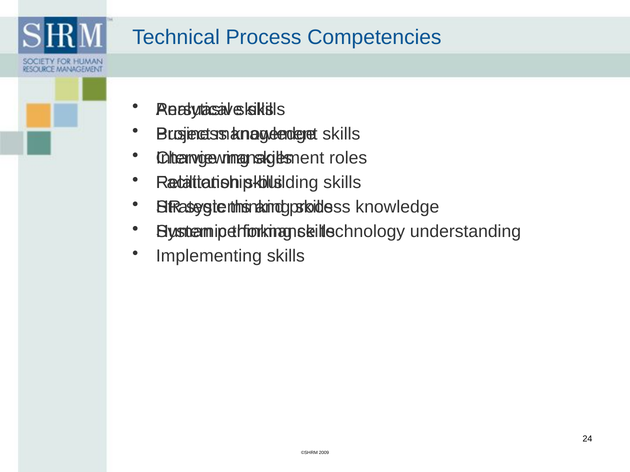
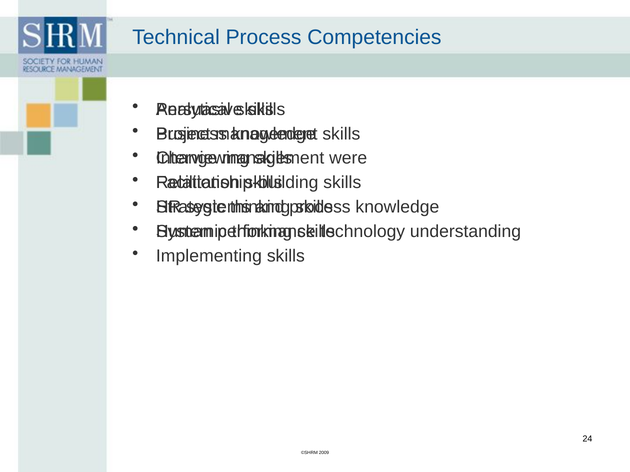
roles: roles -> were
